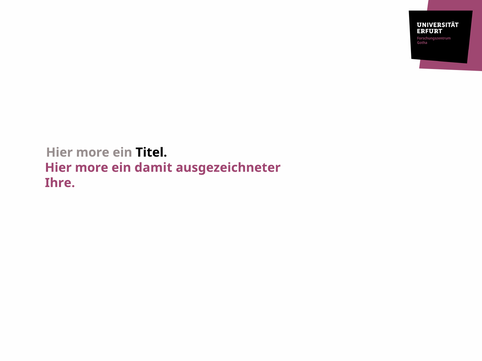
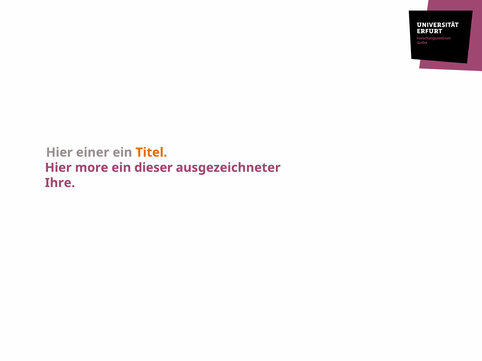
more at (93, 153): more -> einer
Titel colour: black -> orange
damit: damit -> dieser
